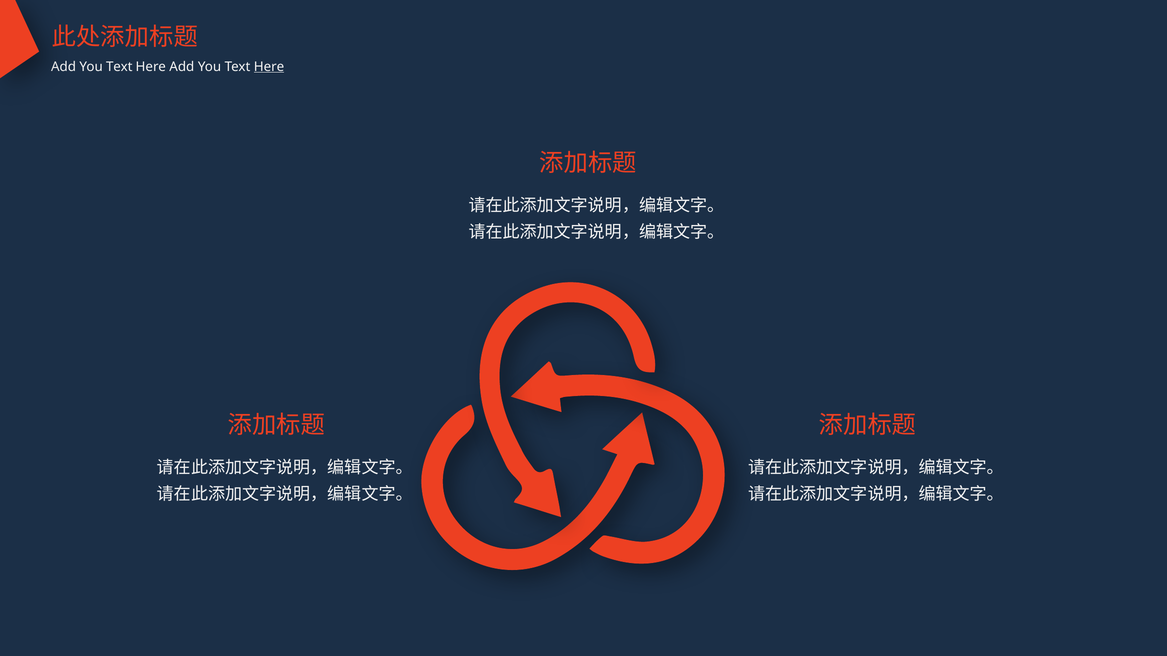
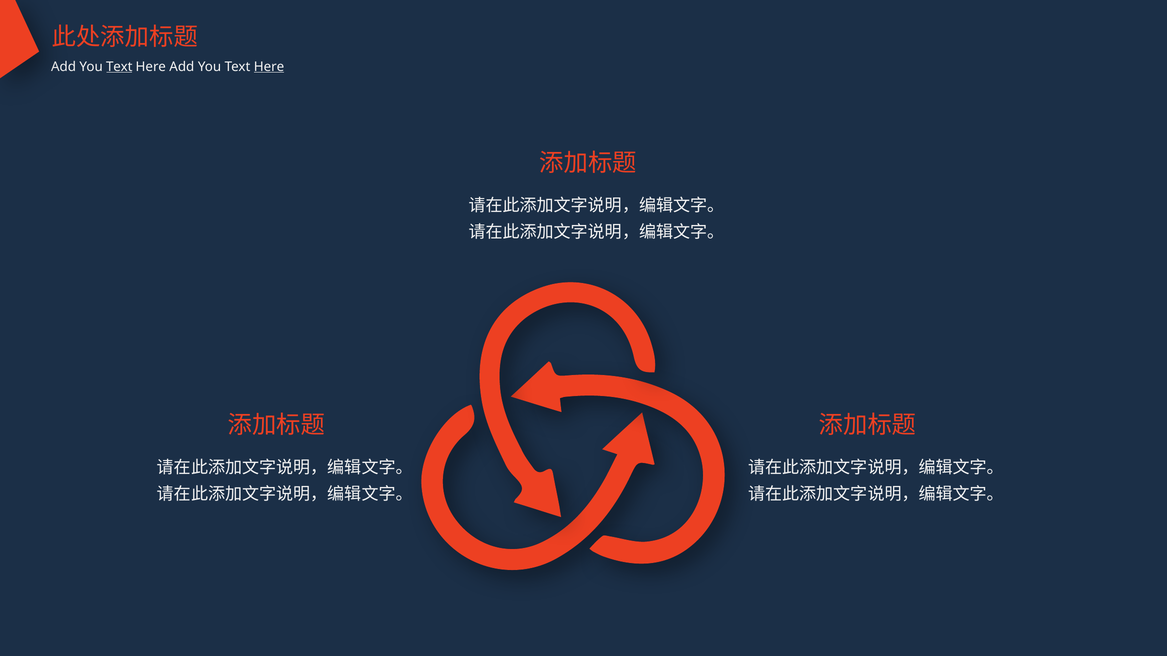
Text at (119, 67) underline: none -> present
